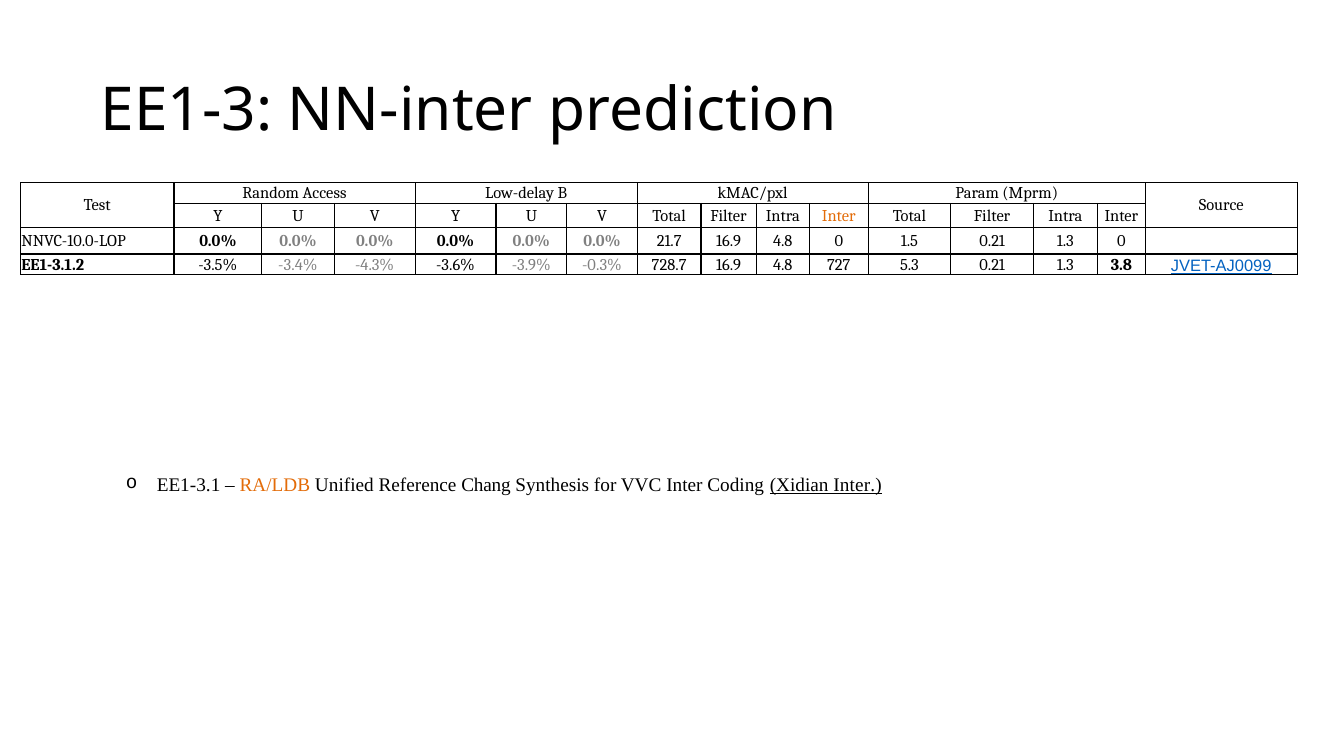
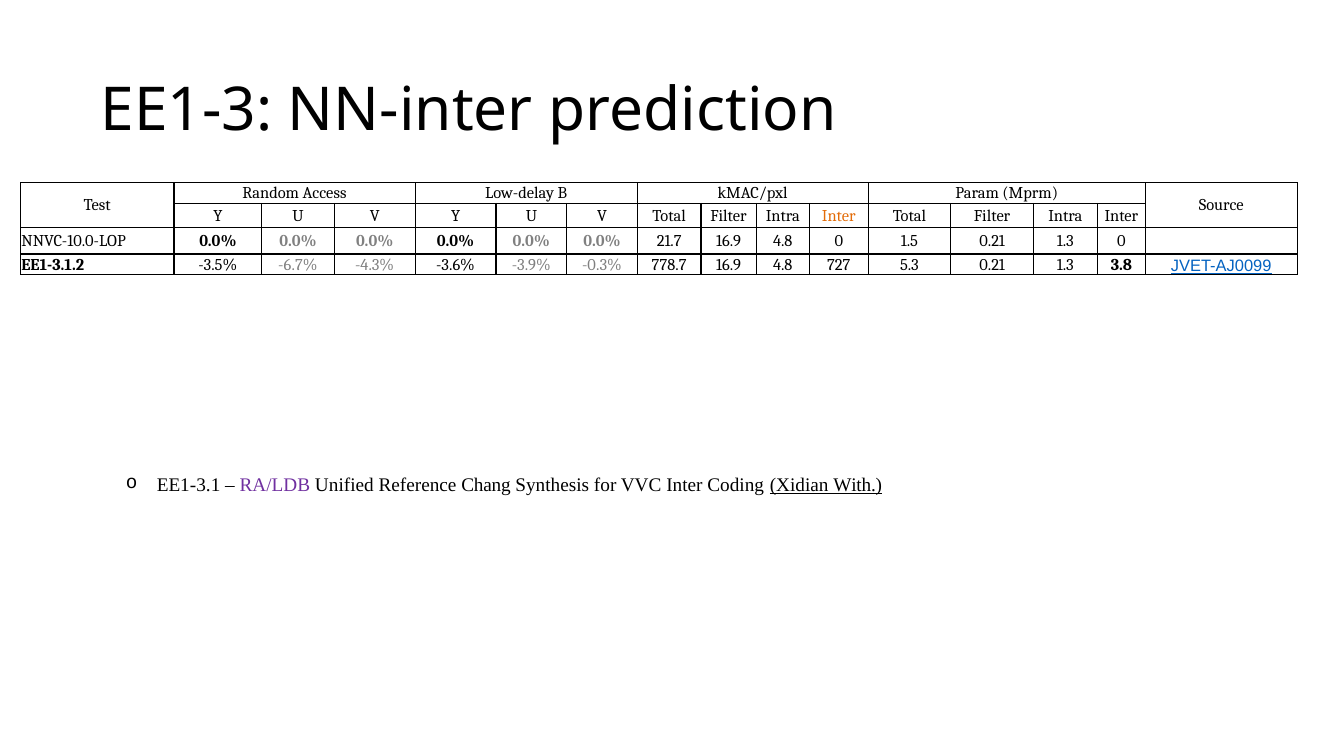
-3.4%: -3.4% -> -6.7%
728.7: 728.7 -> 778.7
RA/LDB colour: orange -> purple
Xidian Inter: Inter -> With
